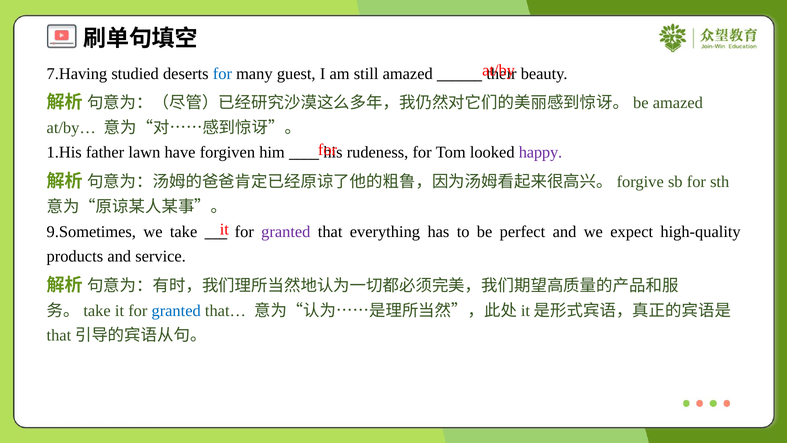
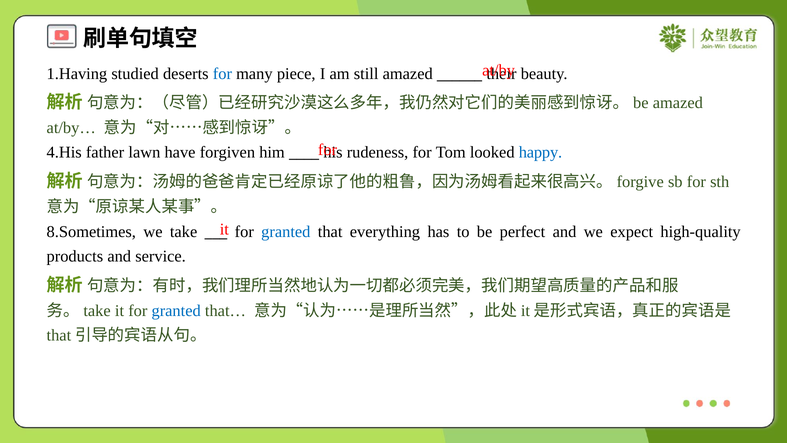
7.Having: 7.Having -> 1.Having
guest: guest -> piece
1.His: 1.His -> 4.His
happy colour: purple -> blue
9.Sometimes: 9.Sometimes -> 8.Sometimes
granted at (286, 232) colour: purple -> blue
